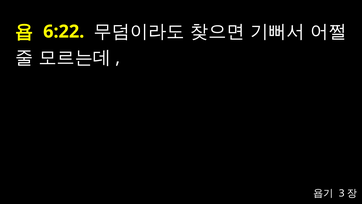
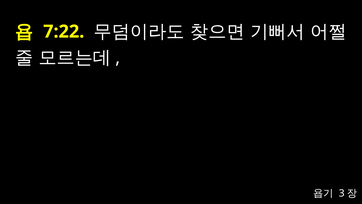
6:22: 6:22 -> 7:22
